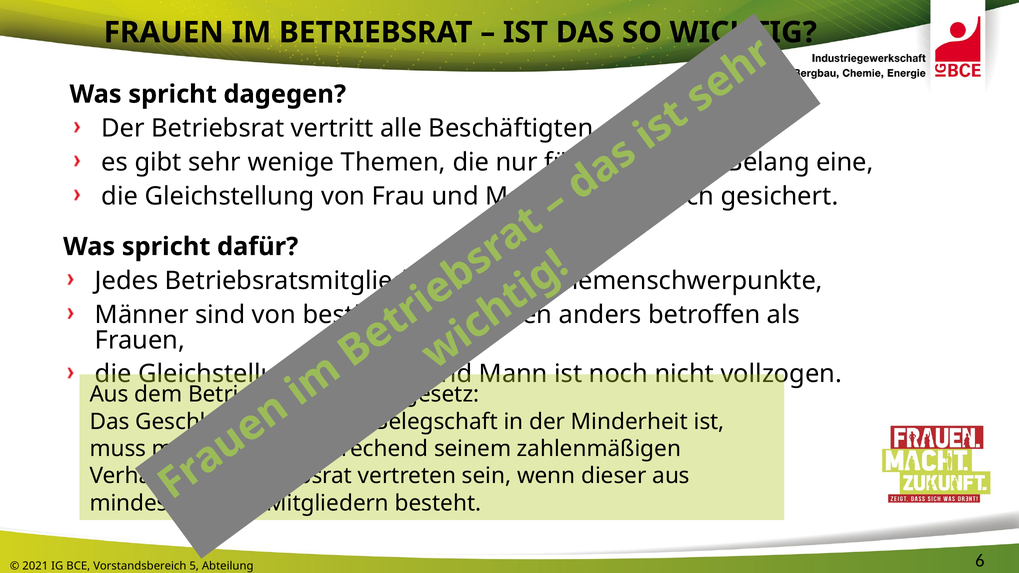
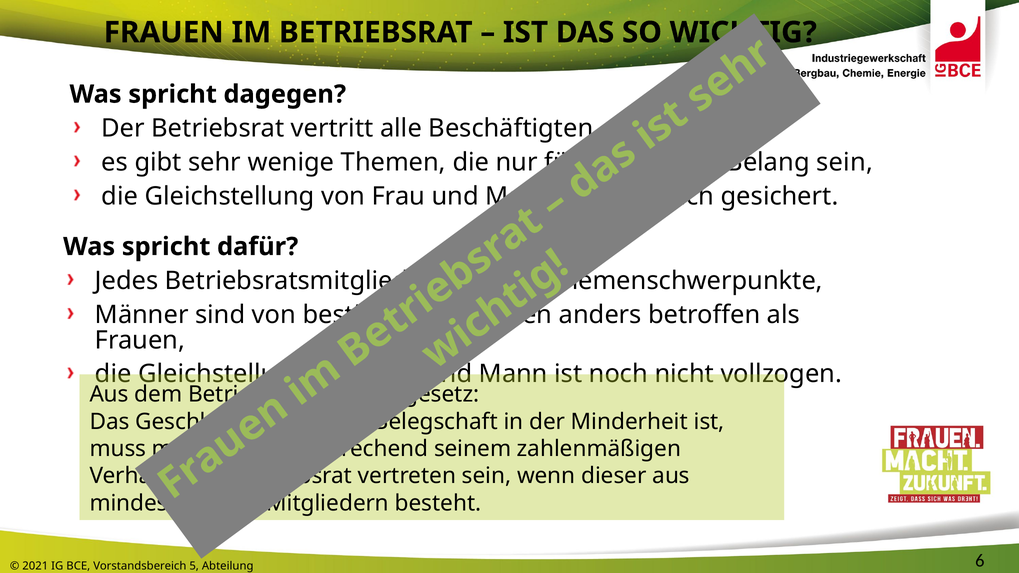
eine at (845, 162): eine -> sein
